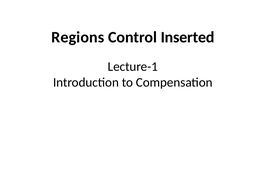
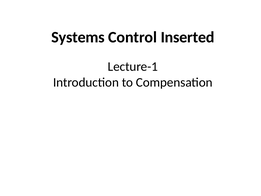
Regions: Regions -> Systems
